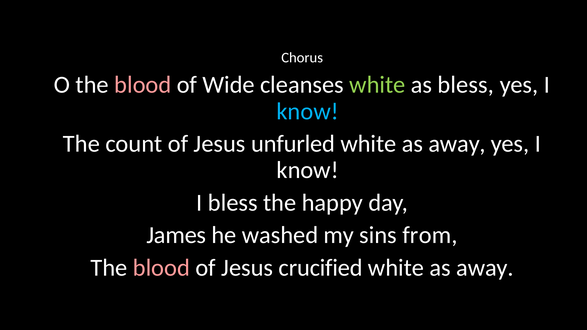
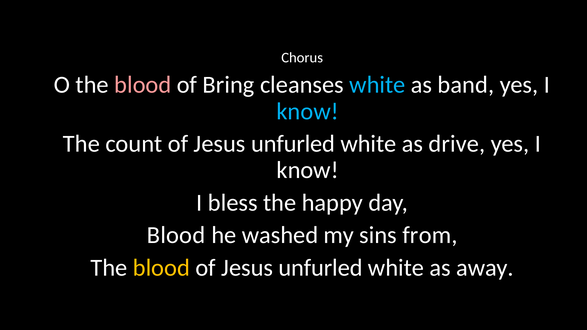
Wide: Wide -> Bring
white at (377, 85) colour: light green -> light blue
as bless: bless -> band
away at (457, 144): away -> drive
James at (176, 235): James -> Blood
blood at (161, 268) colour: pink -> yellow
crucified at (321, 268): crucified -> unfurled
